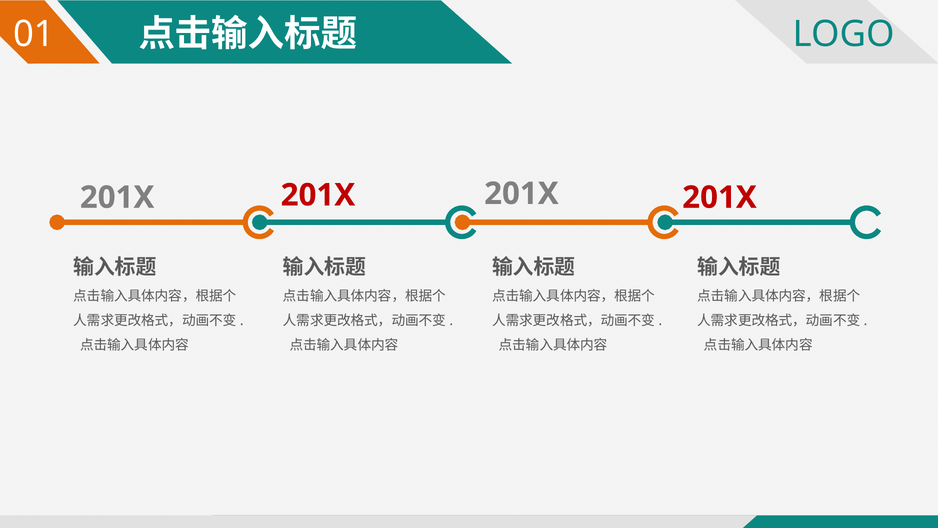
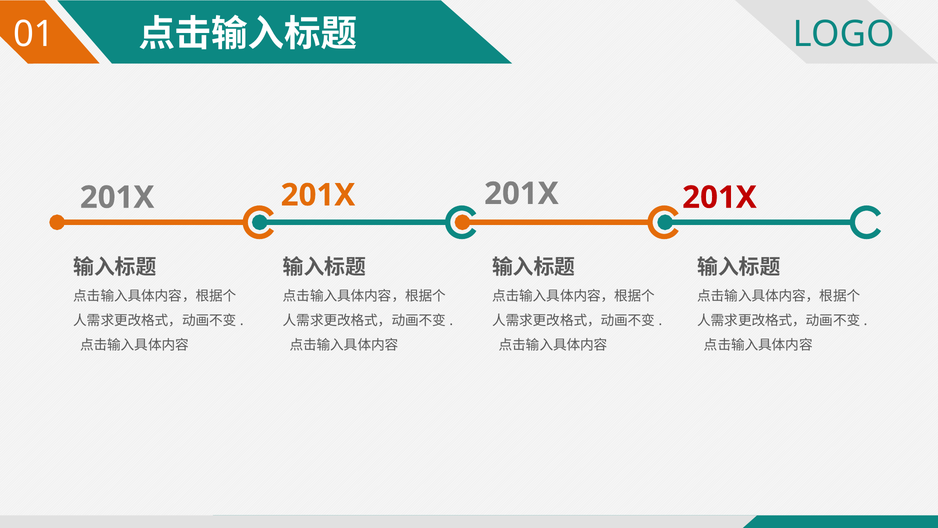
201X at (318, 195) colour: red -> orange
